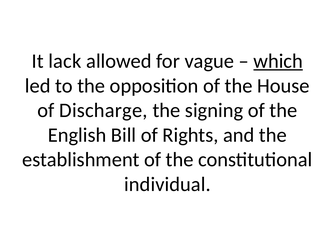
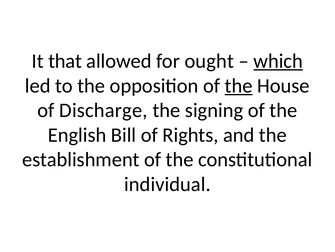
lack: lack -> that
vague: vague -> ought
the at (239, 85) underline: none -> present
